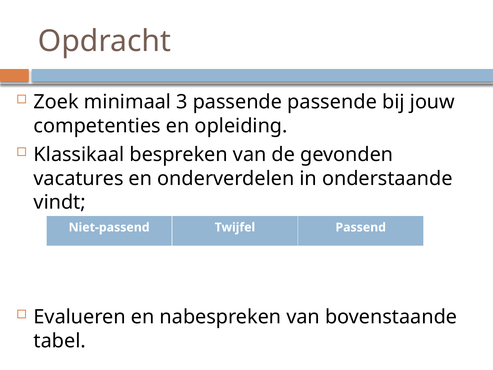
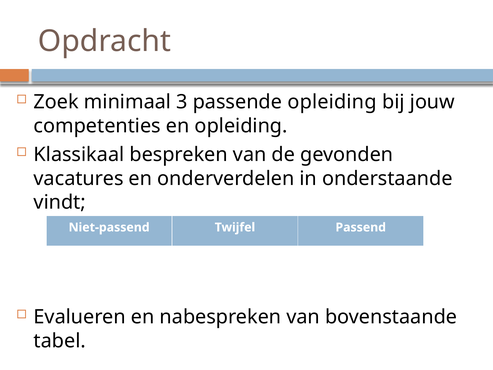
passende passende: passende -> opleiding
